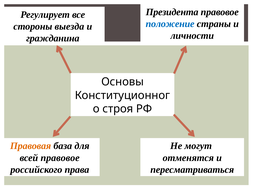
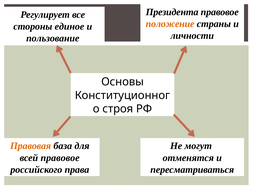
положение colour: blue -> orange
выезда: выезда -> единое
гражданина: гражданина -> пользование
